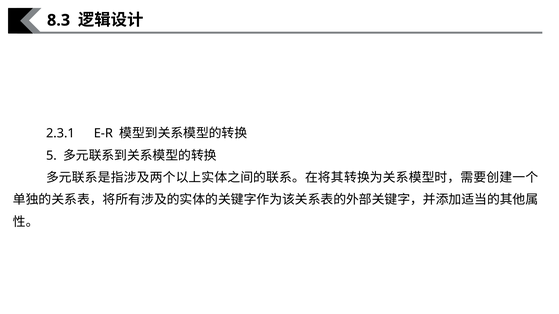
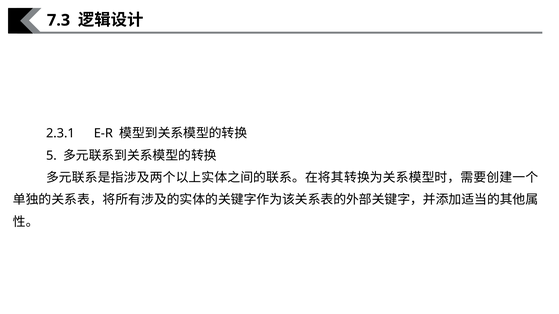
8.3: 8.3 -> 7.3
